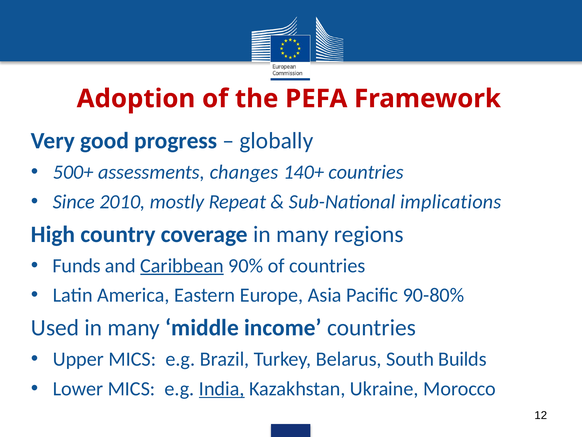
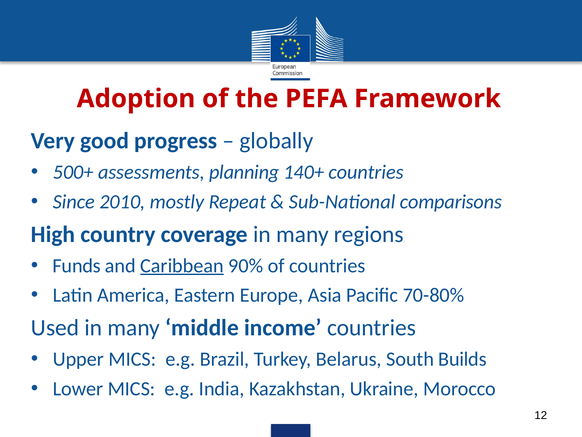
changes: changes -> planning
implications: implications -> comparisons
90-80%: 90-80% -> 70-80%
India underline: present -> none
